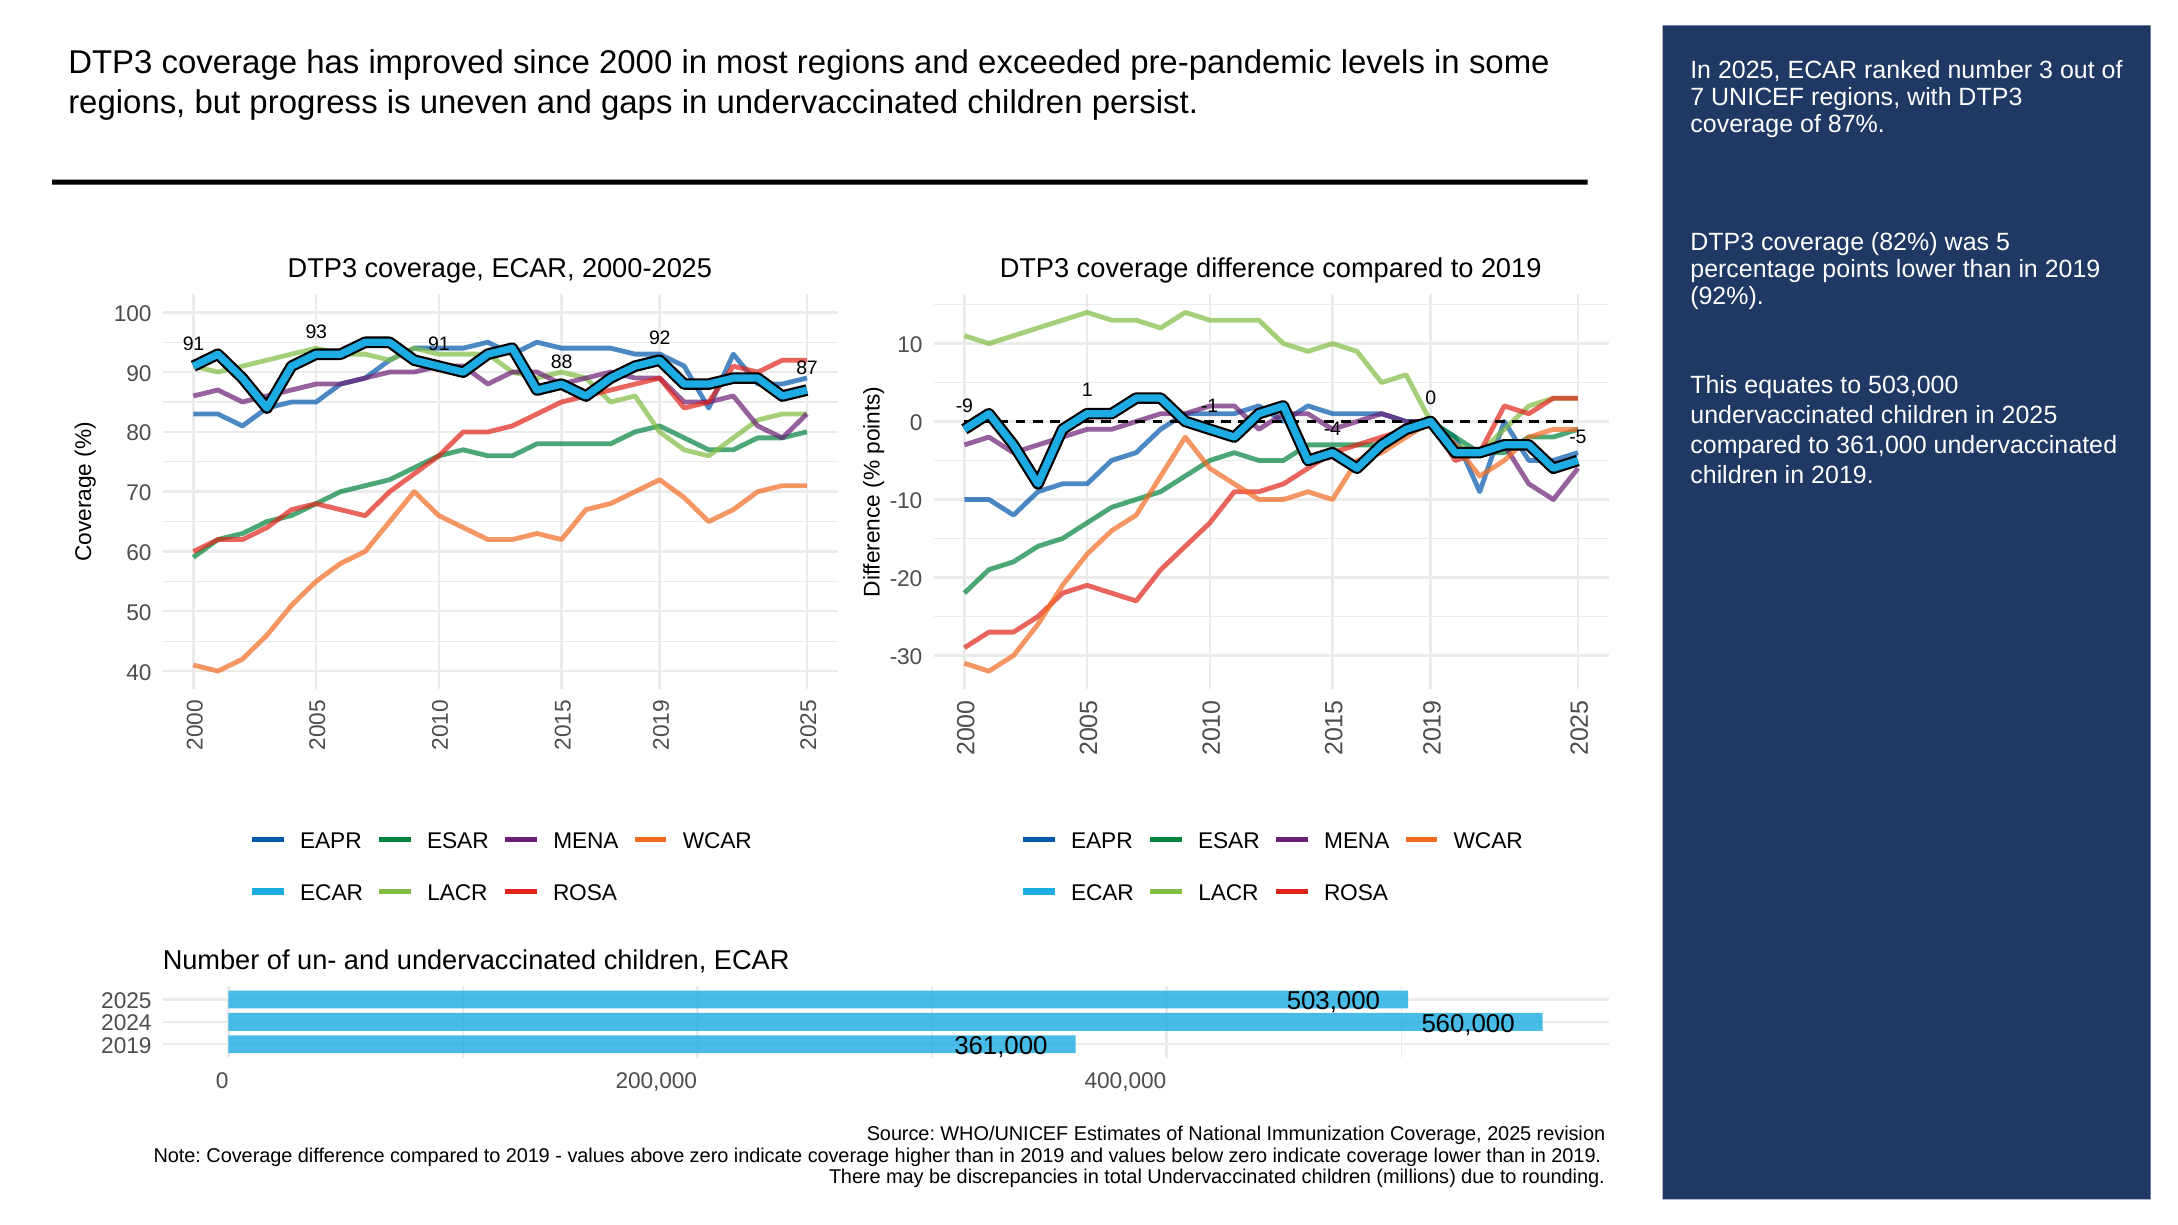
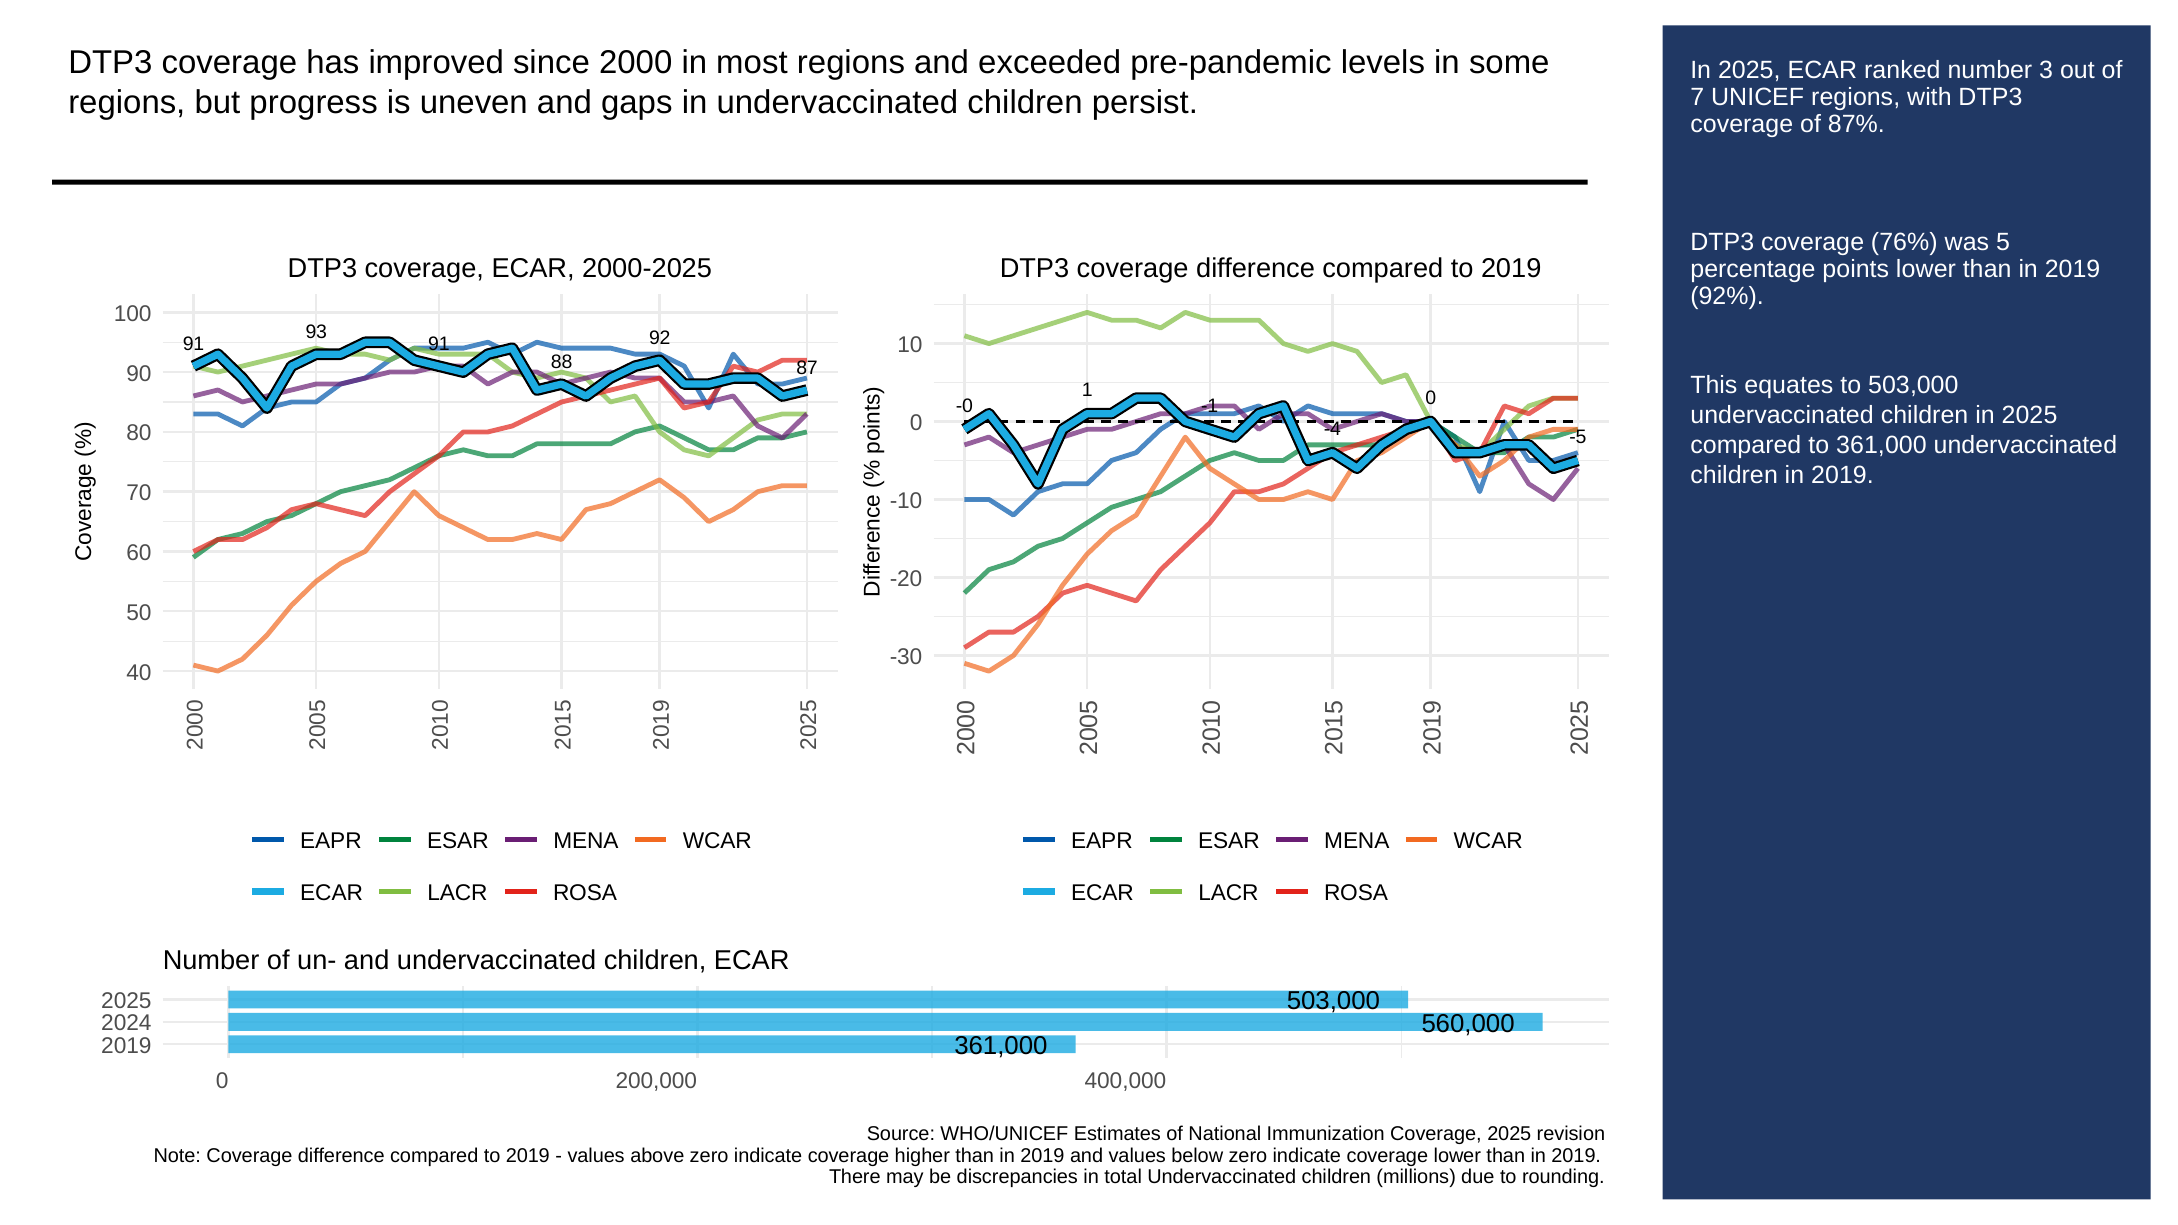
82%: 82% -> 76%
-9: -9 -> -0
